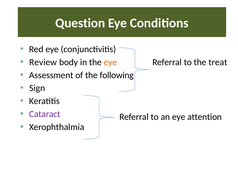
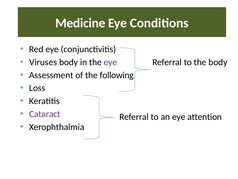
Question: Question -> Medicine
Review: Review -> Viruses
eye at (110, 62) colour: orange -> purple
the treat: treat -> body
Sign: Sign -> Loss
